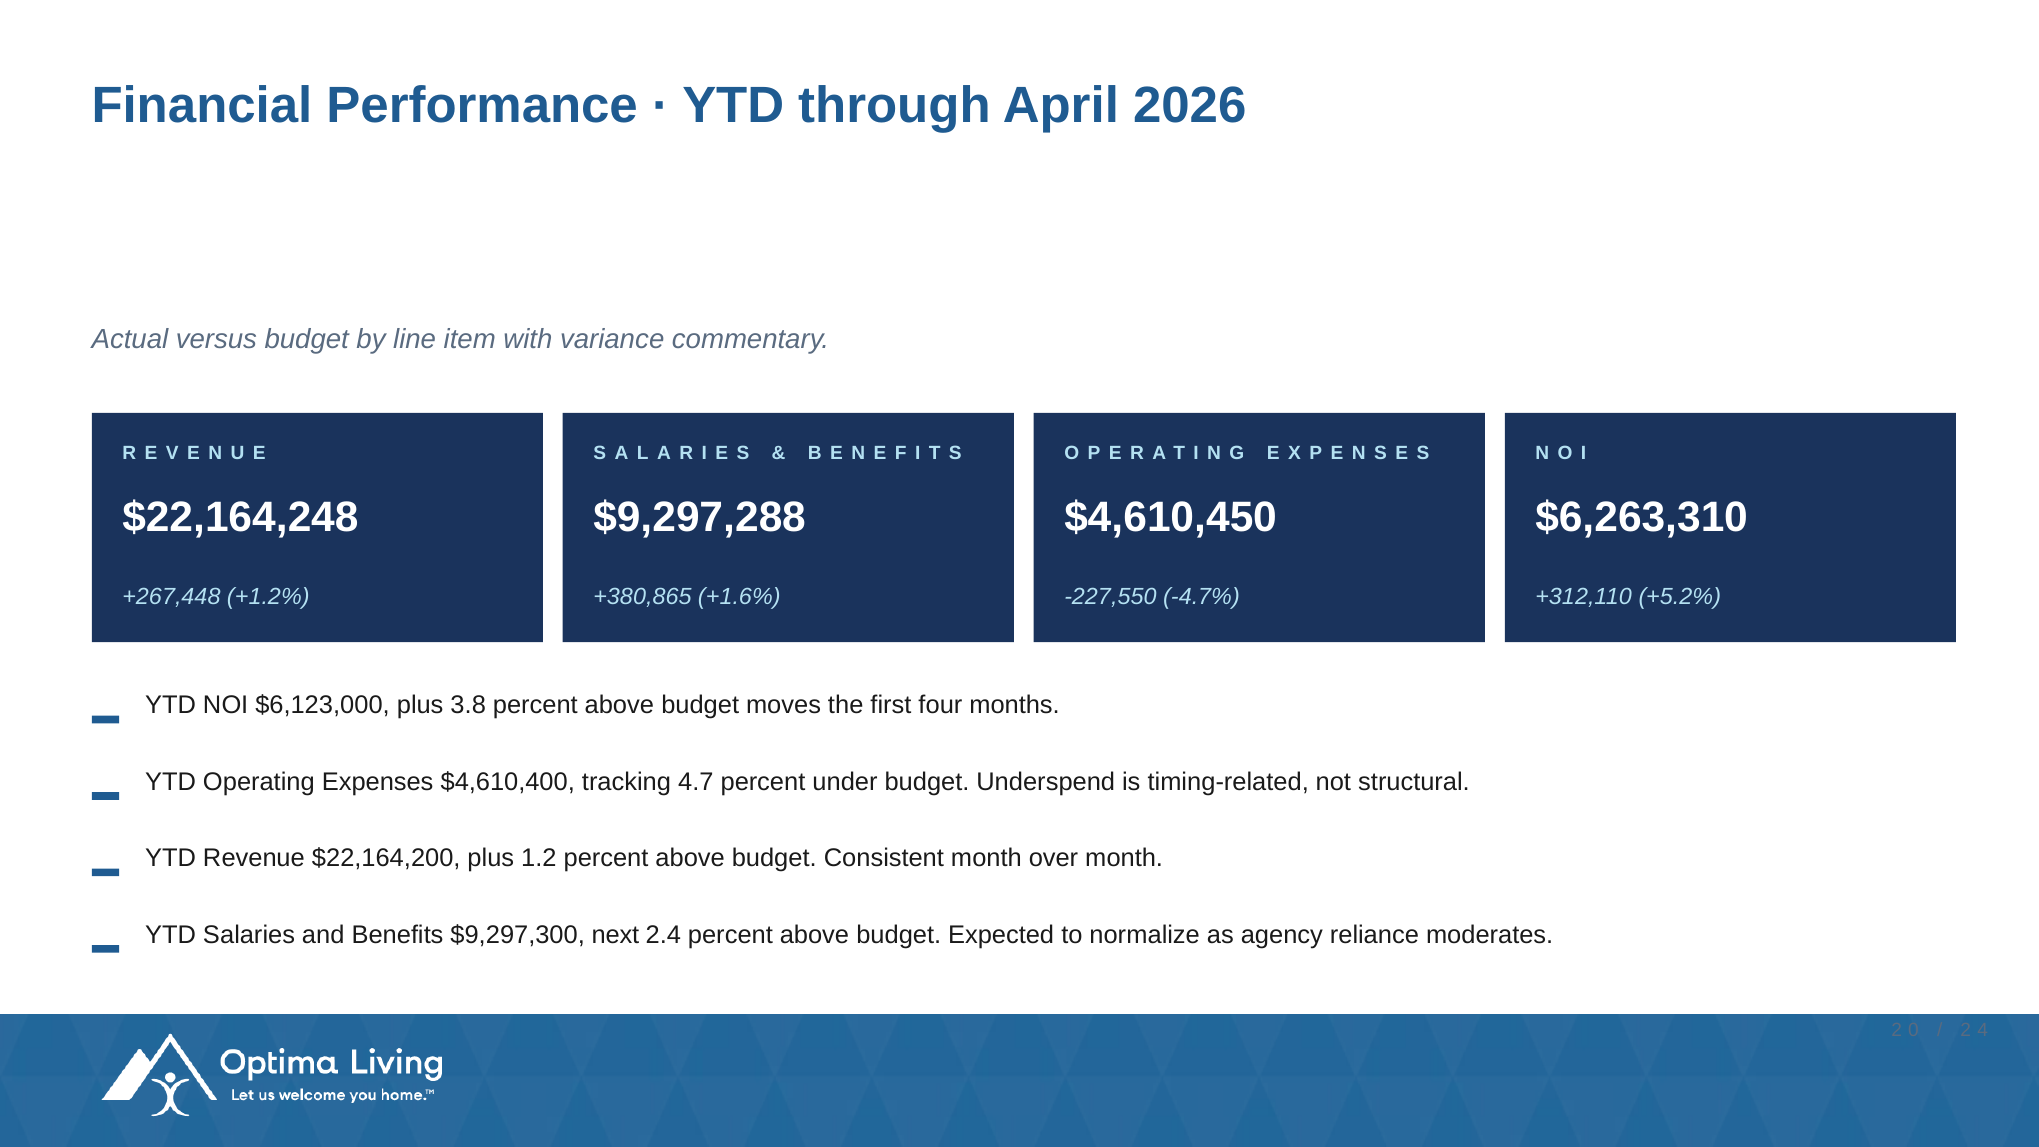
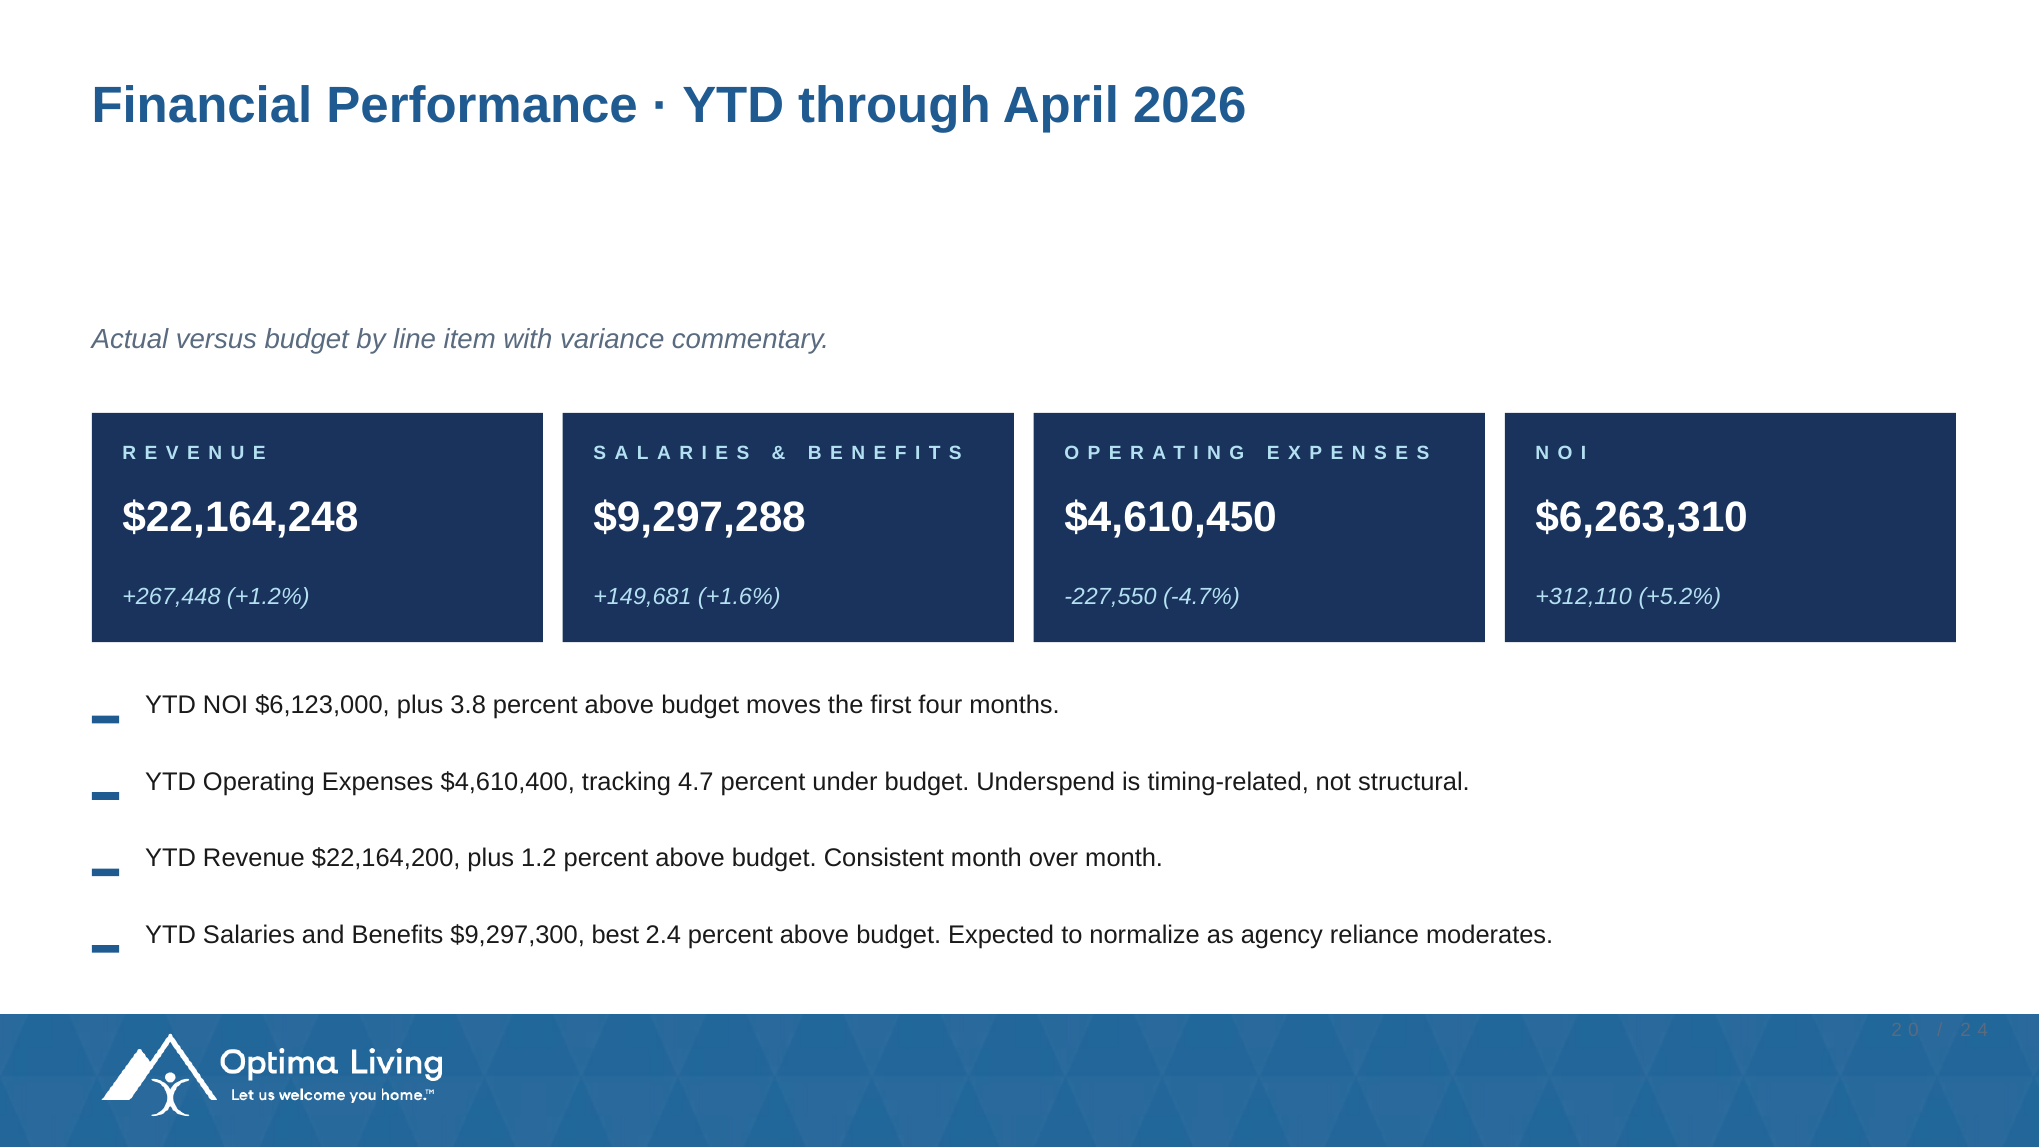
+380,865: +380,865 -> +149,681
next: next -> best
